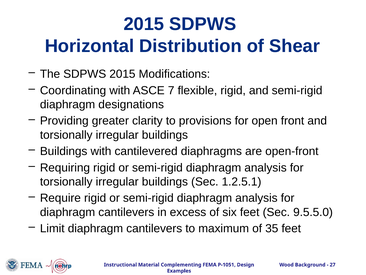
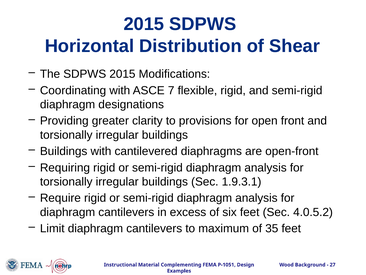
1.2.5.1: 1.2.5.1 -> 1.9.3.1
9.5.5.0: 9.5.5.0 -> 4.0.5.2
